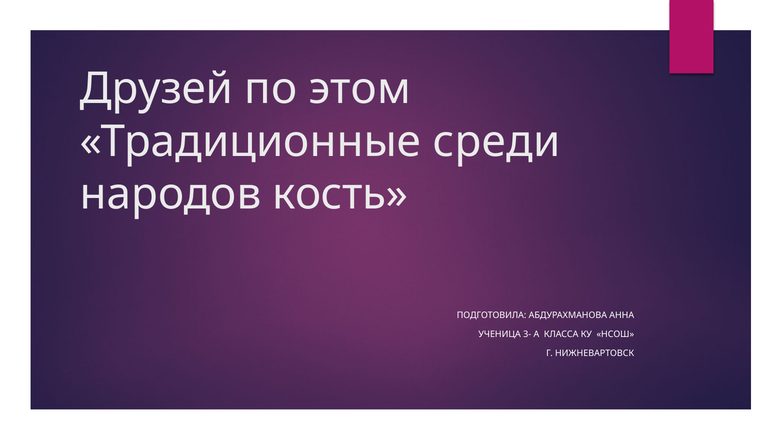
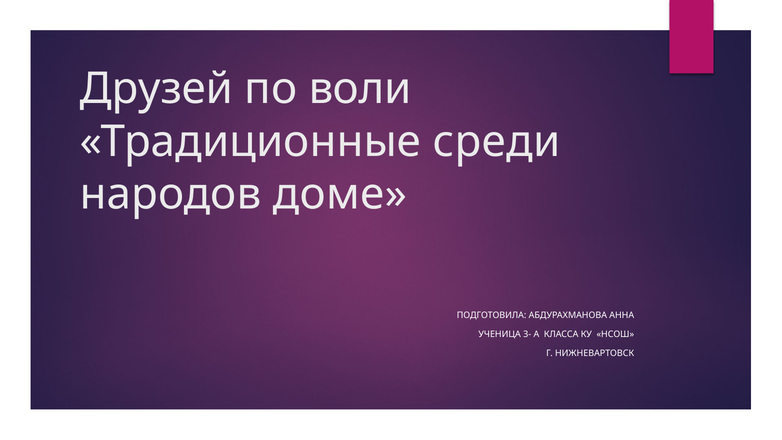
этом: этом -> воли
кость: кость -> доме
